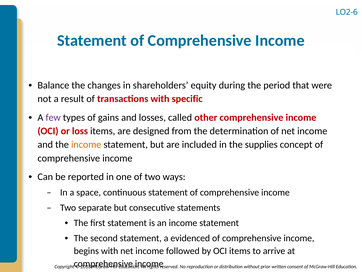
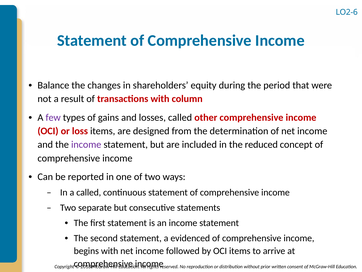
specific: specific -> column
income at (86, 144) colour: orange -> purple
supplies: supplies -> reduced
a space: space -> called
